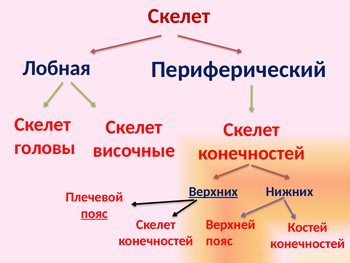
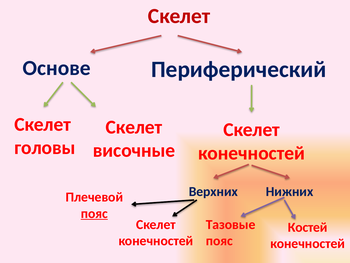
Лобная: Лобная -> Основе
Верхних underline: present -> none
Верхней: Верхней -> Тазовые
